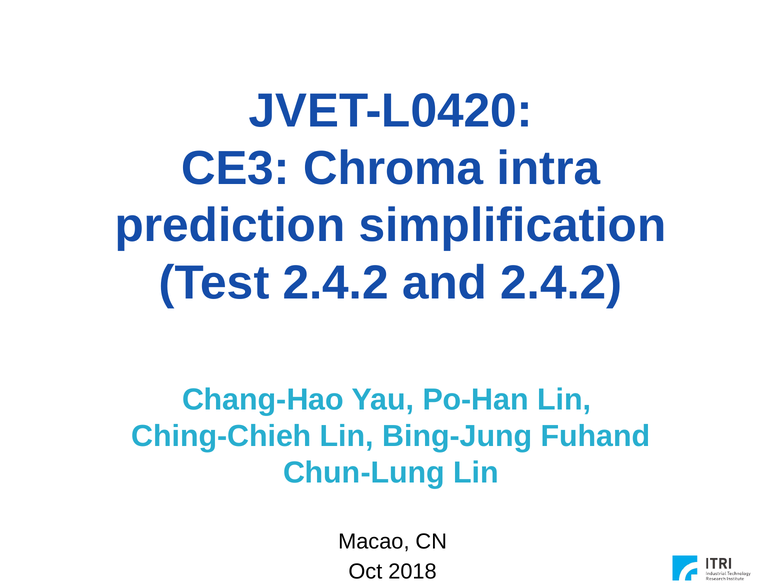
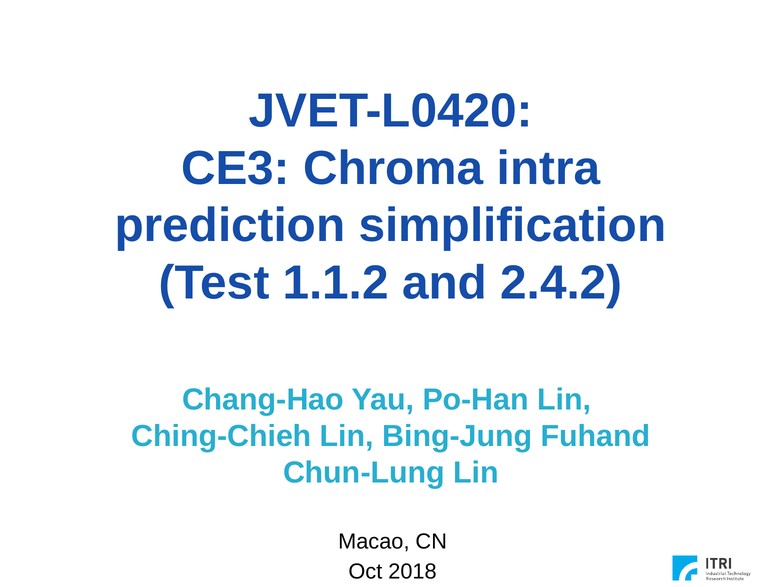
Test 2.4.2: 2.4.2 -> 1.1.2
